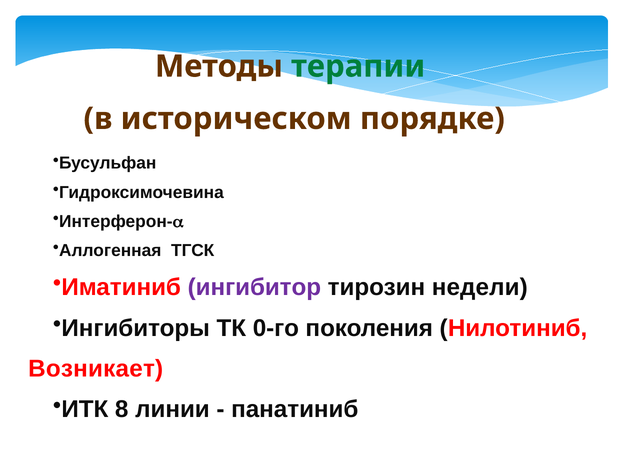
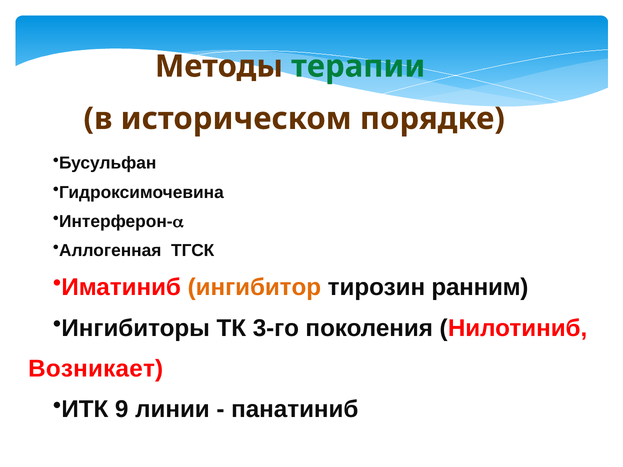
ингибитор colour: purple -> orange
недели: недели -> ранним
0-го: 0-го -> 3-го
8: 8 -> 9
